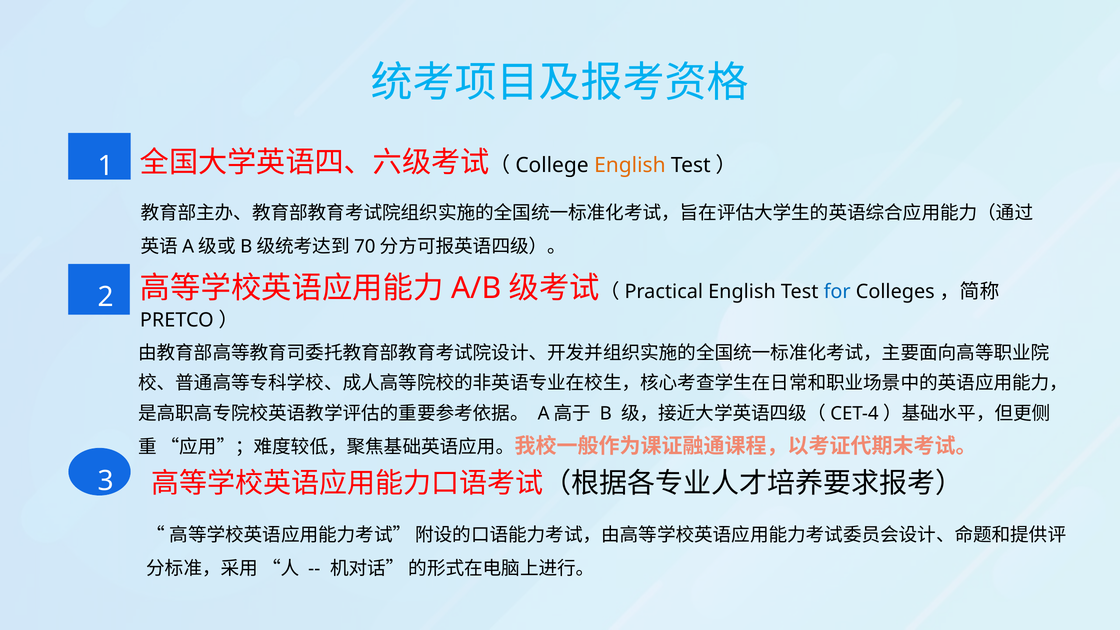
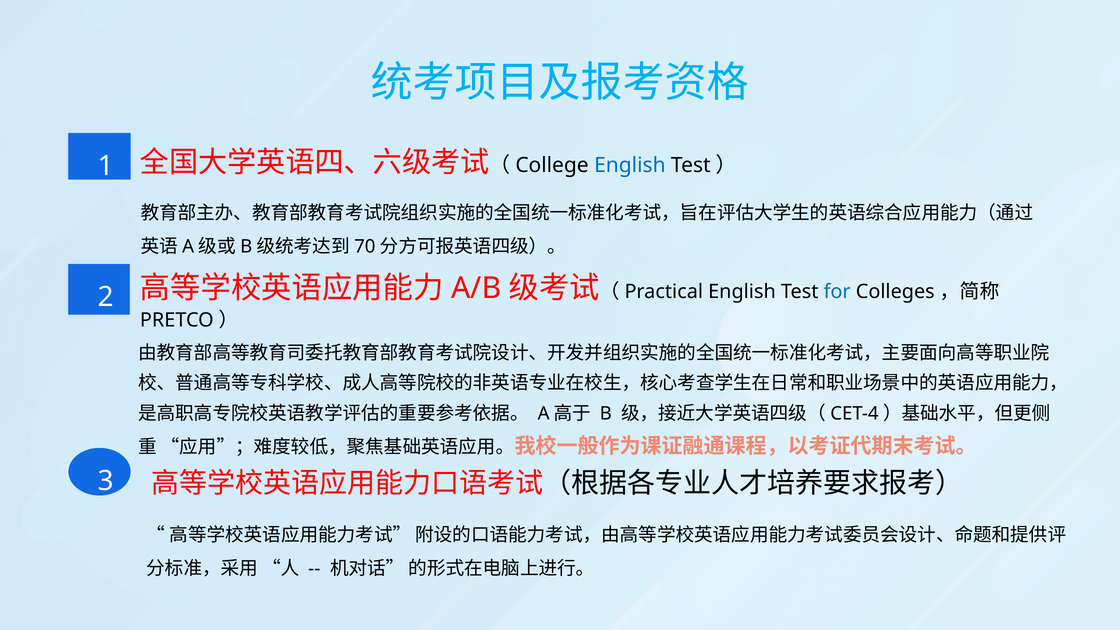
English at (630, 165) colour: orange -> blue
